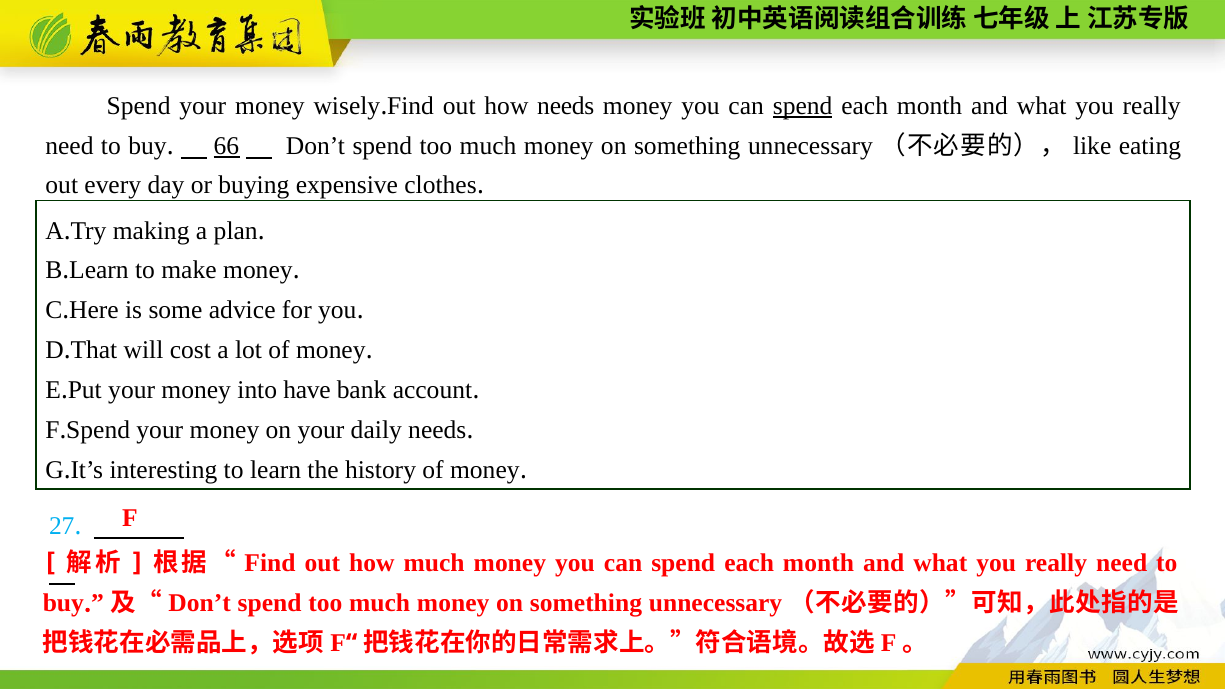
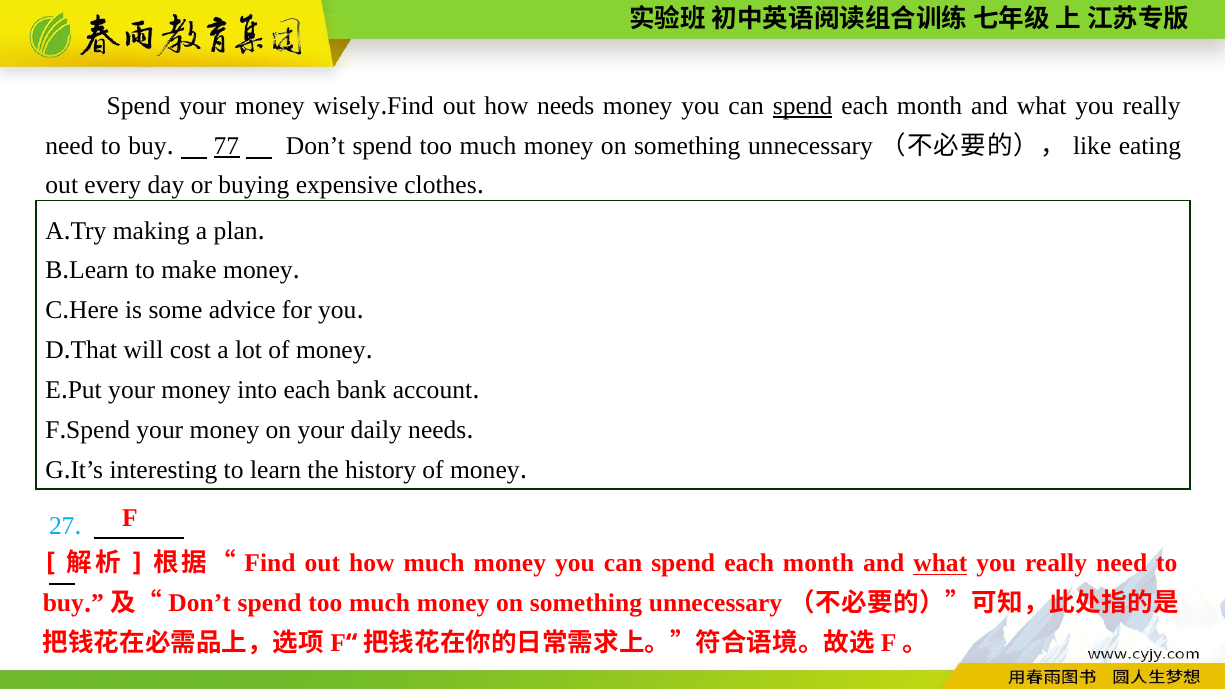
66: 66 -> 77
into have: have -> each
what at (940, 564) underline: none -> present
